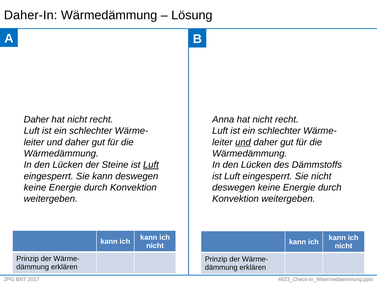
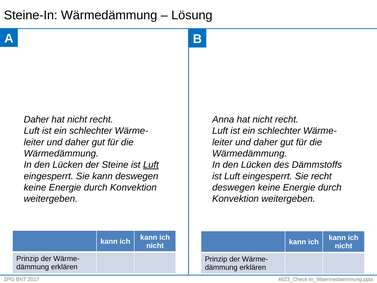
Daher-In: Daher-In -> Steine-In
und at (243, 142) underline: present -> none
Sie nicht: nicht -> recht
